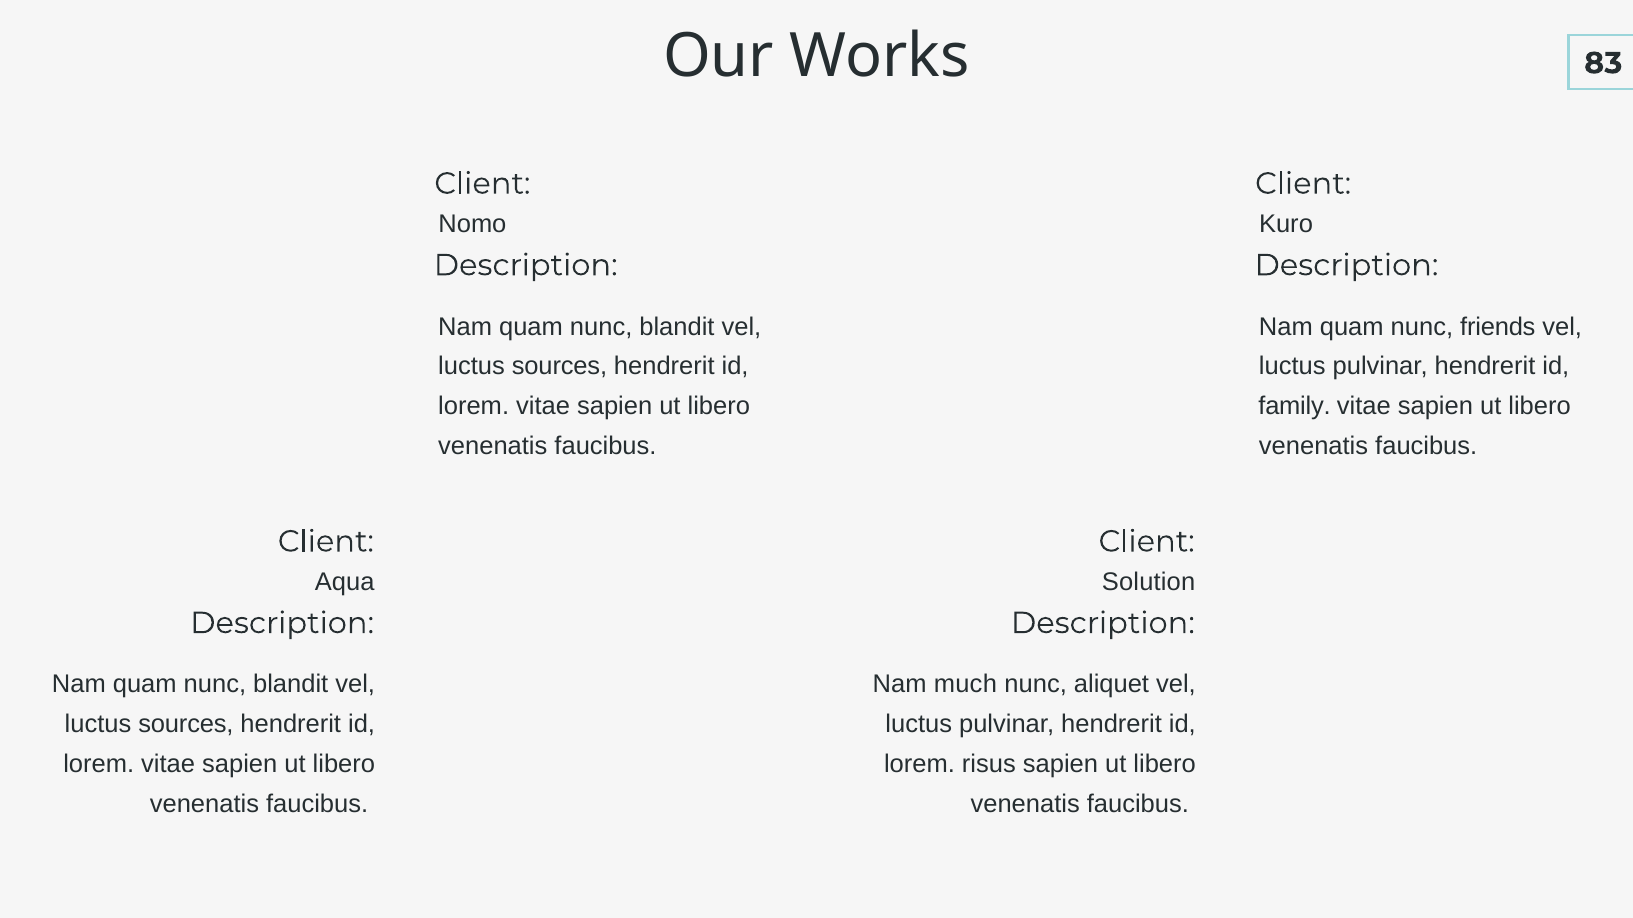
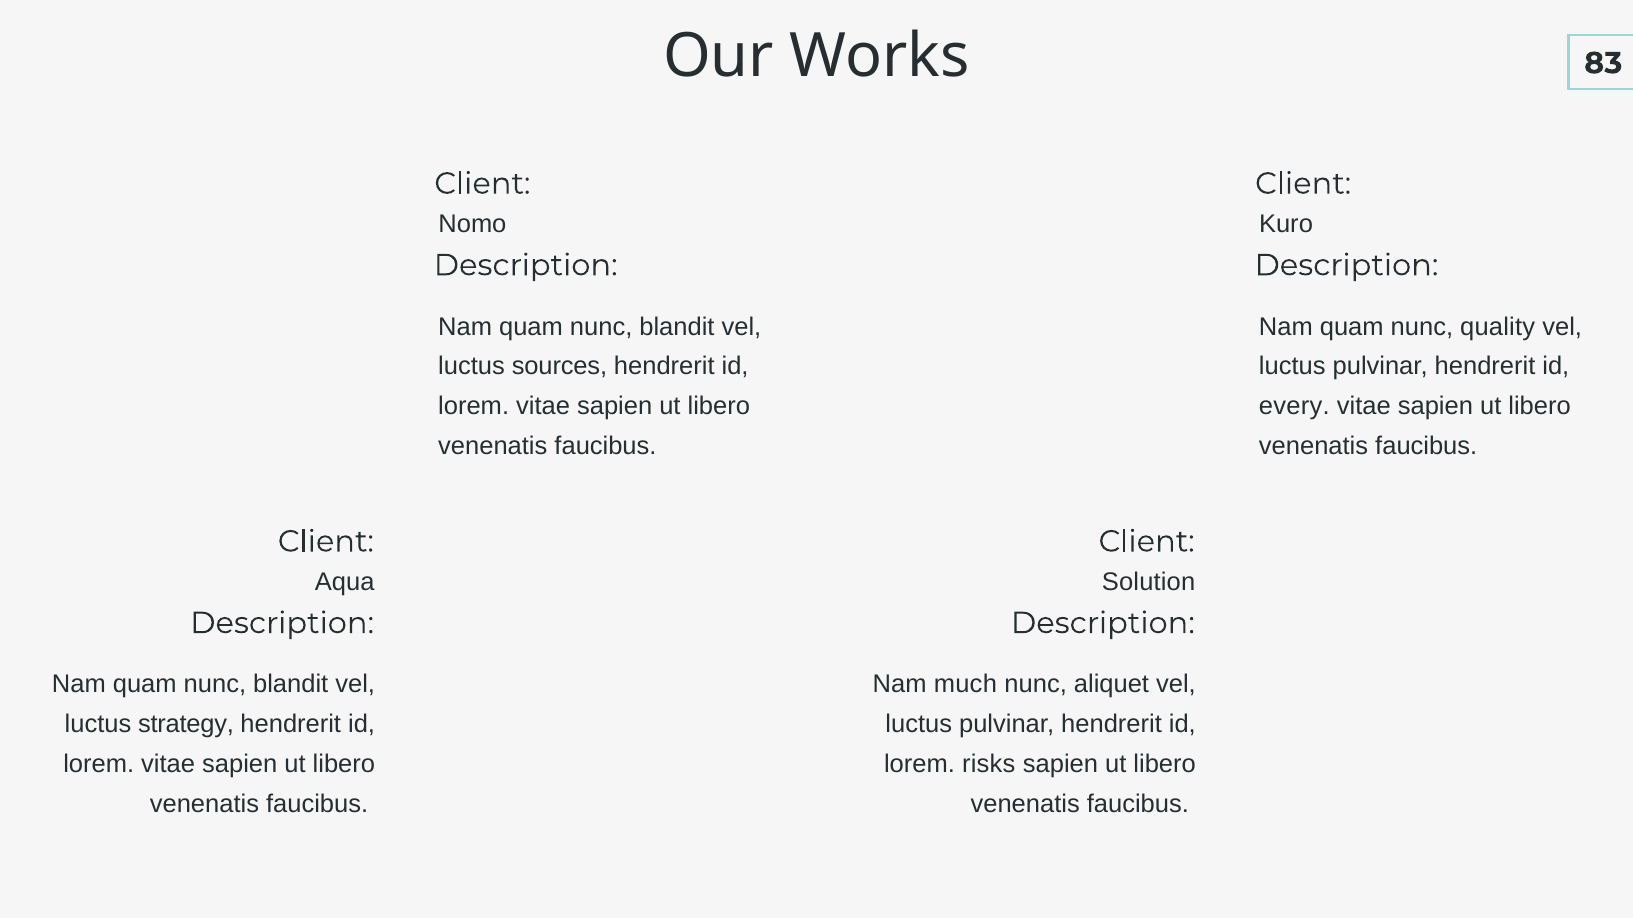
friends: friends -> quality
family: family -> every
sources at (186, 725): sources -> strategy
risus: risus -> risks
